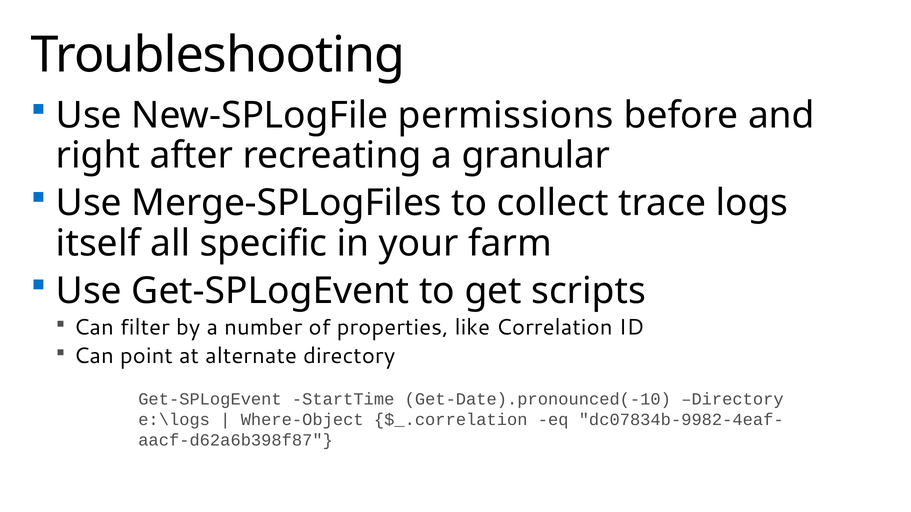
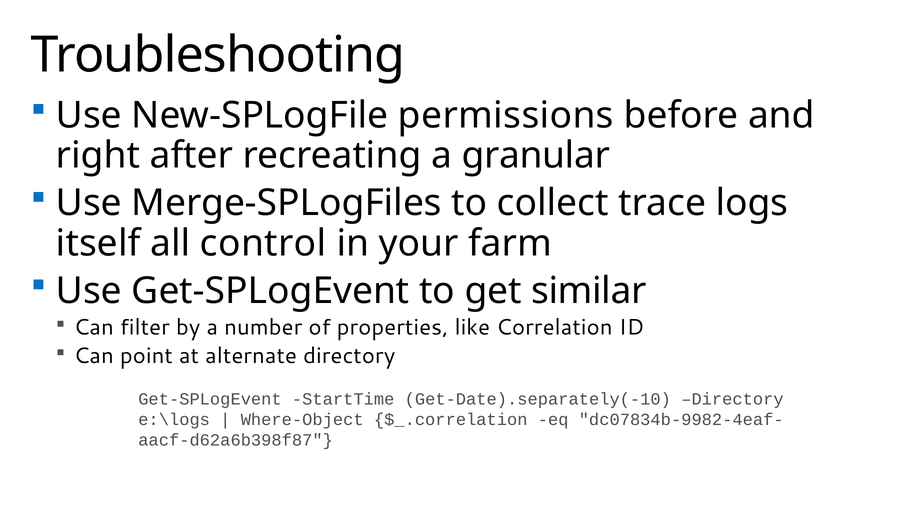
specific: specific -> control
scripts: scripts -> similar
Get-Date).pronounced(-10: Get-Date).pronounced(-10 -> Get-Date).separately(-10
